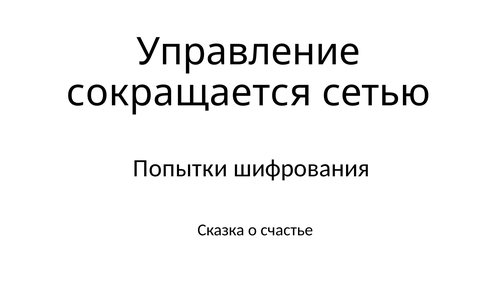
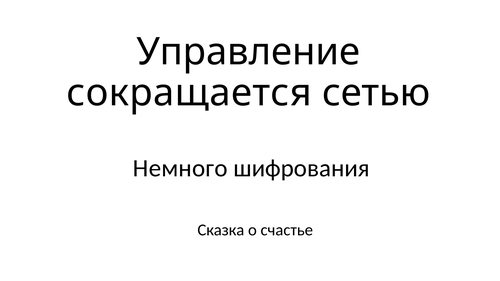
Попытки: Попытки -> Немного
